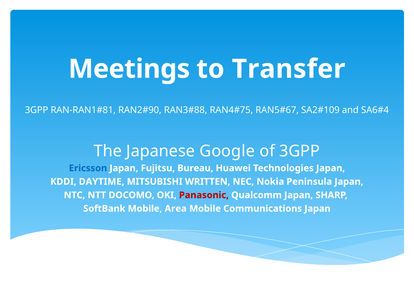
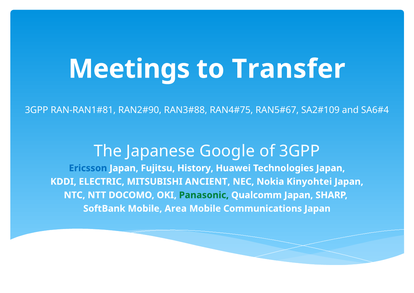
Bureau: Bureau -> History
DAYTIME: DAYTIME -> ELECTRIC
WRITTEN: WRITTEN -> ANCIENT
Peninsula: Peninsula -> Kinyohtei
Panasonic colour: red -> green
